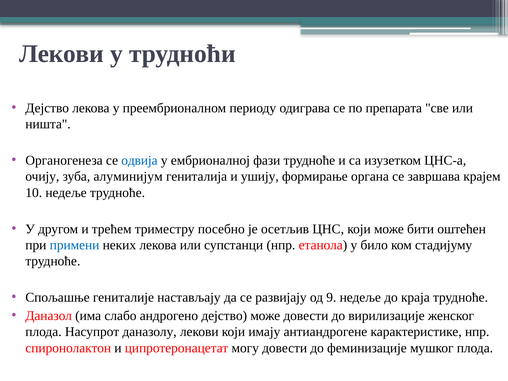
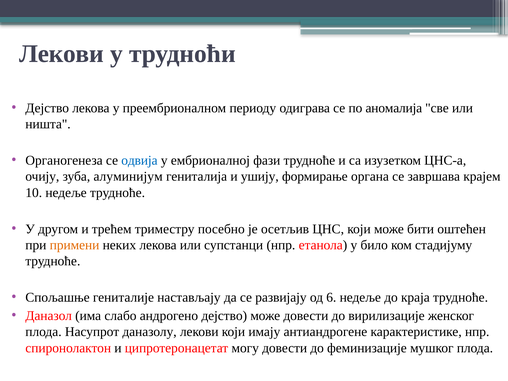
препарата: препарата -> аномалија
примени colour: blue -> orange
9: 9 -> 6
